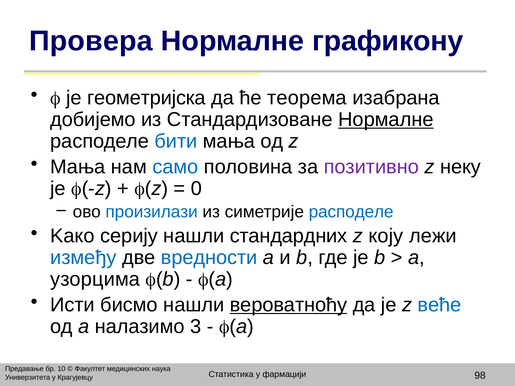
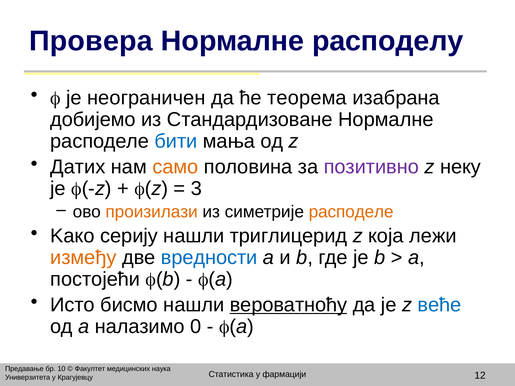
графикону: графикону -> расподелу
геометријска: геометријска -> неограничен
Нормалне at (386, 120) underline: present -> none
Мања at (78, 167): Мања -> Датих
само colour: blue -> orange
0: 0 -> 3
произилази colour: blue -> orange
расподеле at (351, 212) colour: blue -> orange
стандардних: стандардних -> триглицерид
коју: коју -> која
између colour: blue -> orange
узорцима: узорцима -> постојећи
Исти: Исти -> Исто
3: 3 -> 0
98: 98 -> 12
